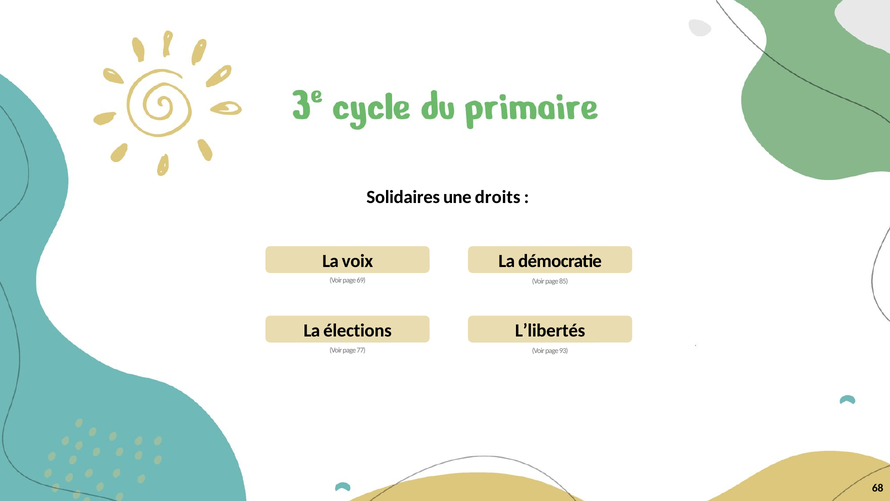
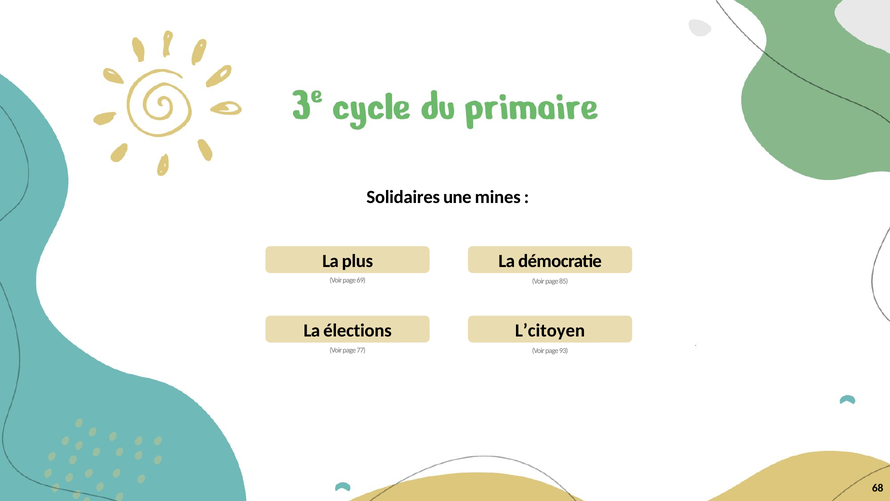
droits: droits -> mines
voix: voix -> plus
L’libertés: L’libertés -> L’citoyen
